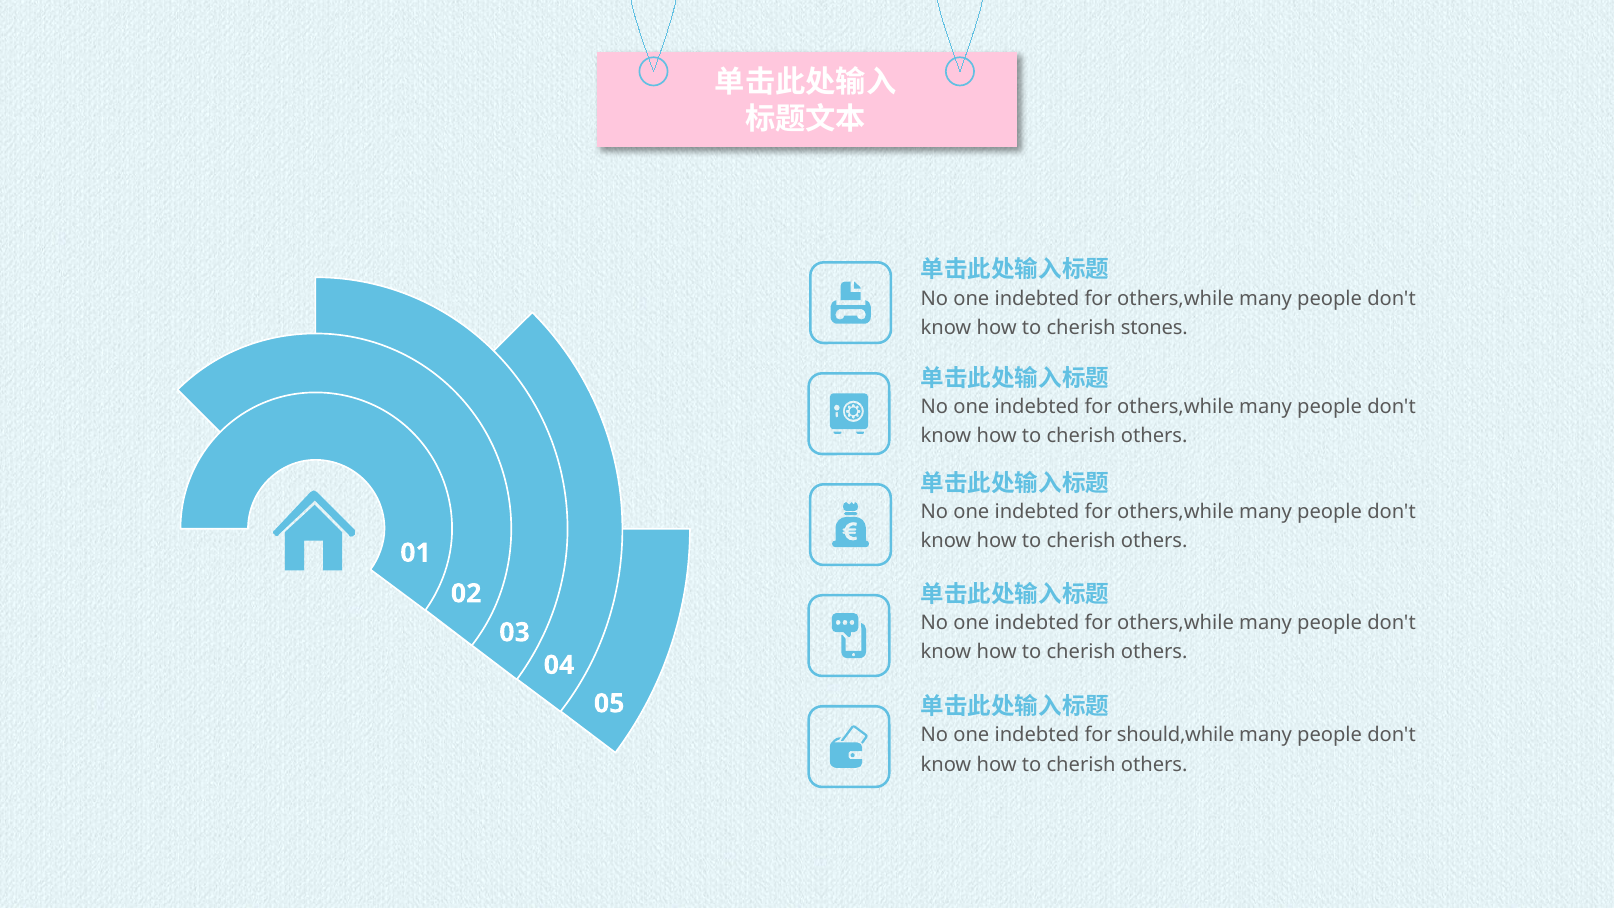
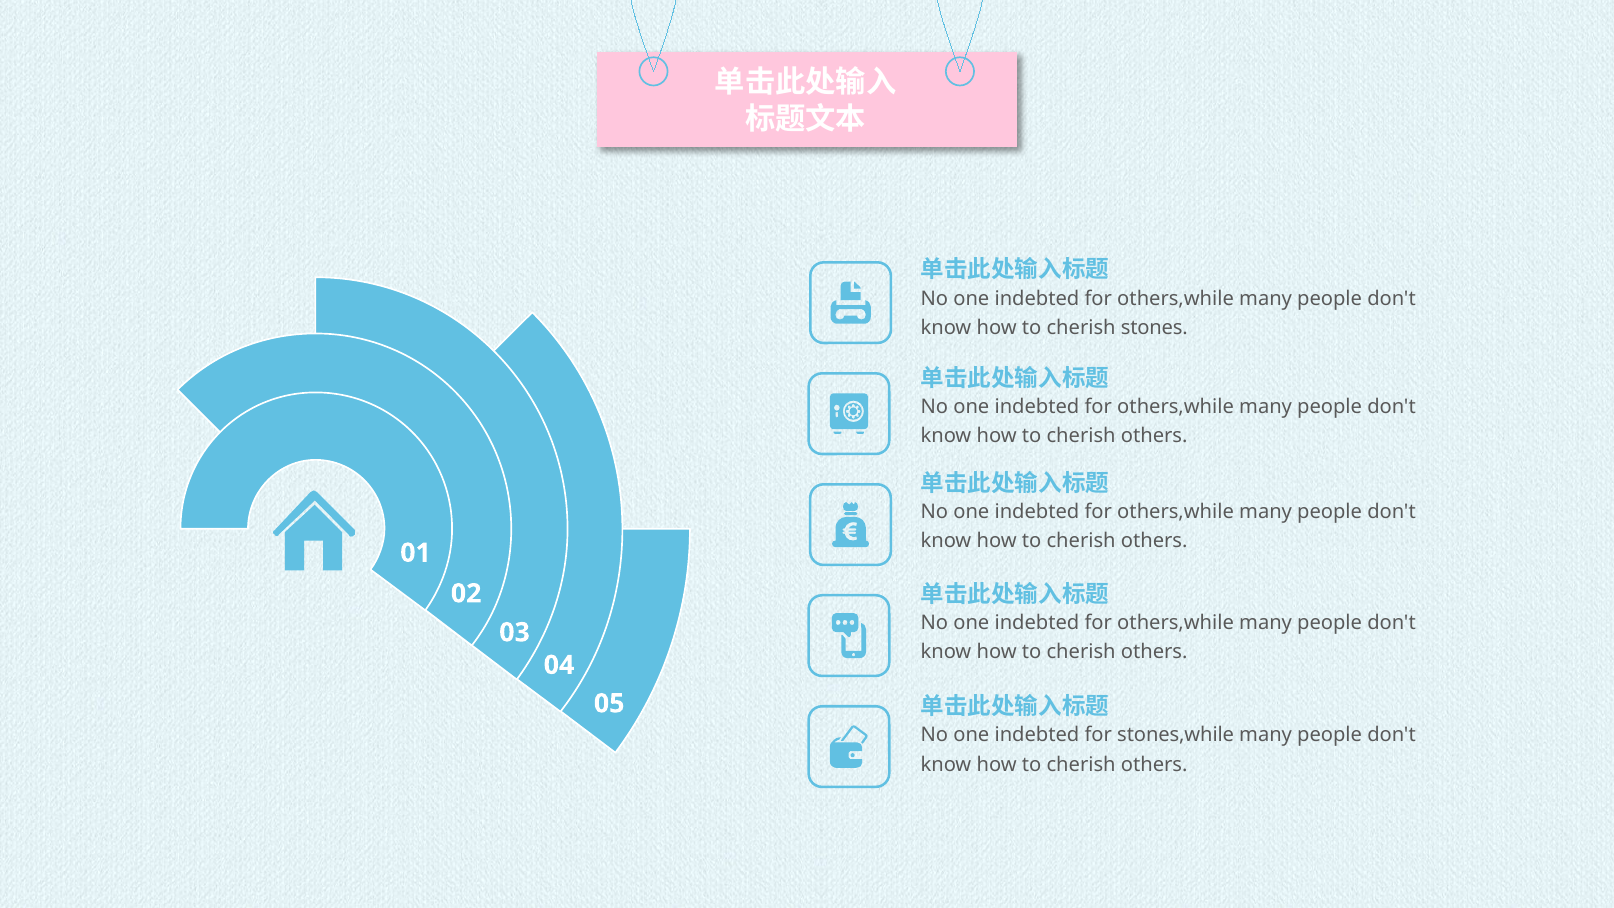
should,while: should,while -> stones,while
